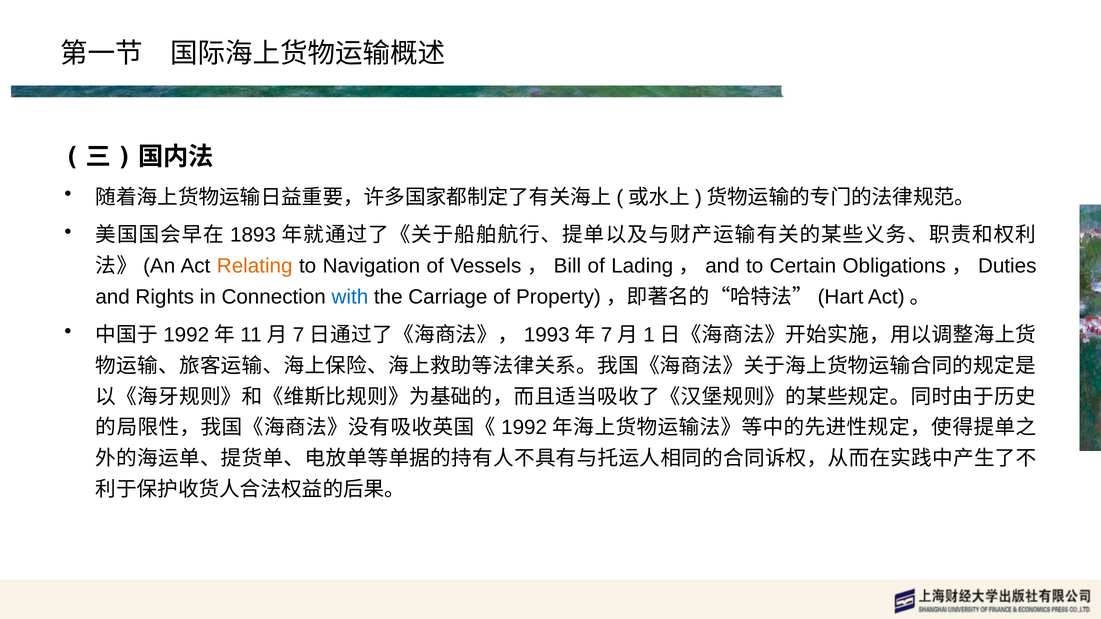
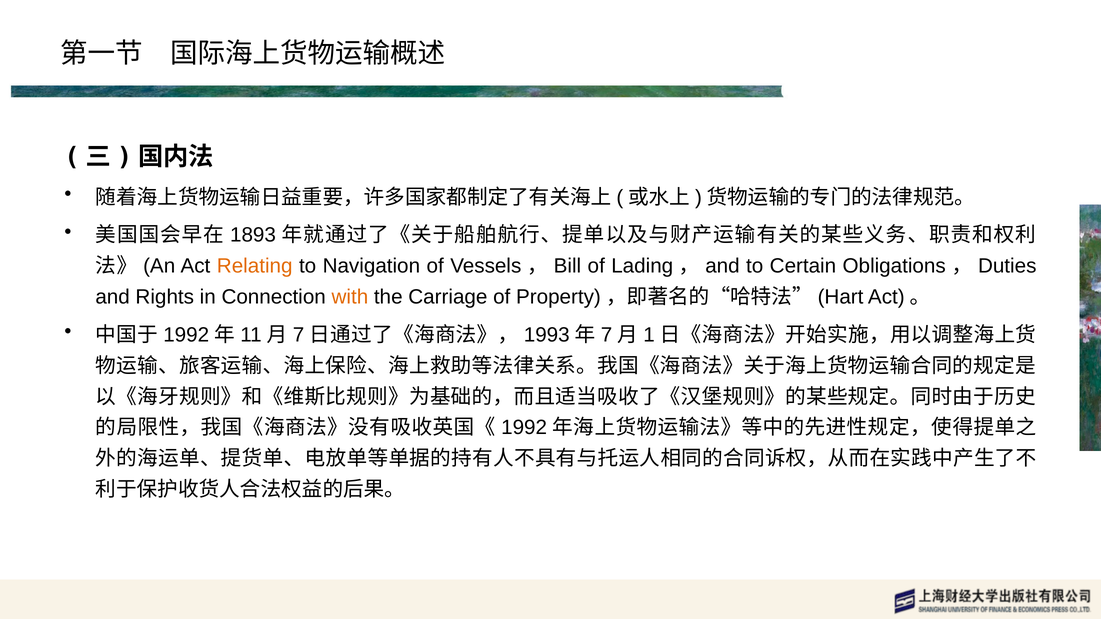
with colour: blue -> orange
